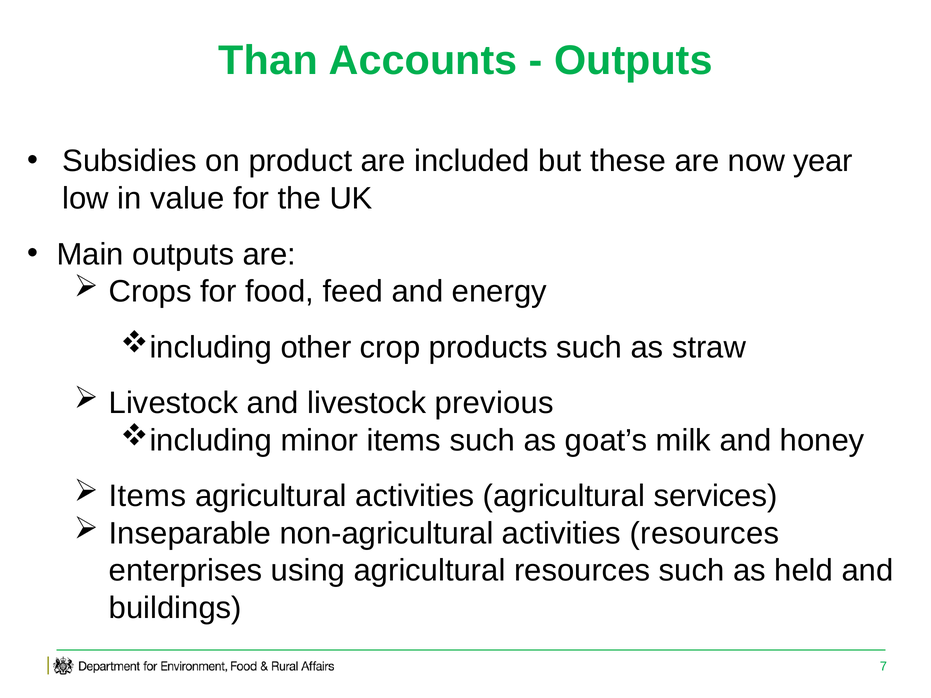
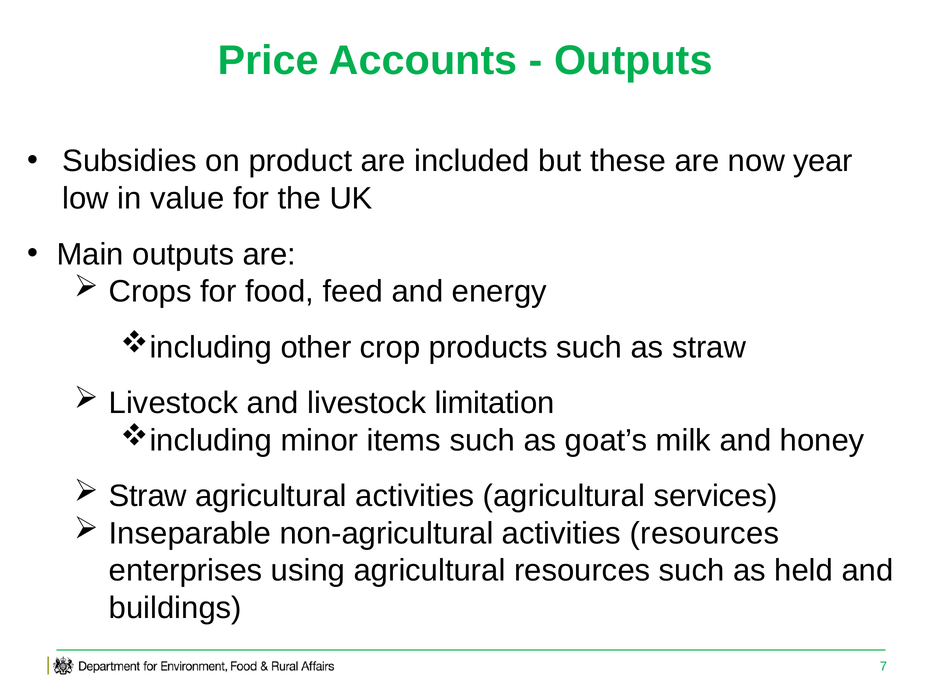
Than: Than -> Price
previous: previous -> limitation
Items at (148, 496): Items -> Straw
